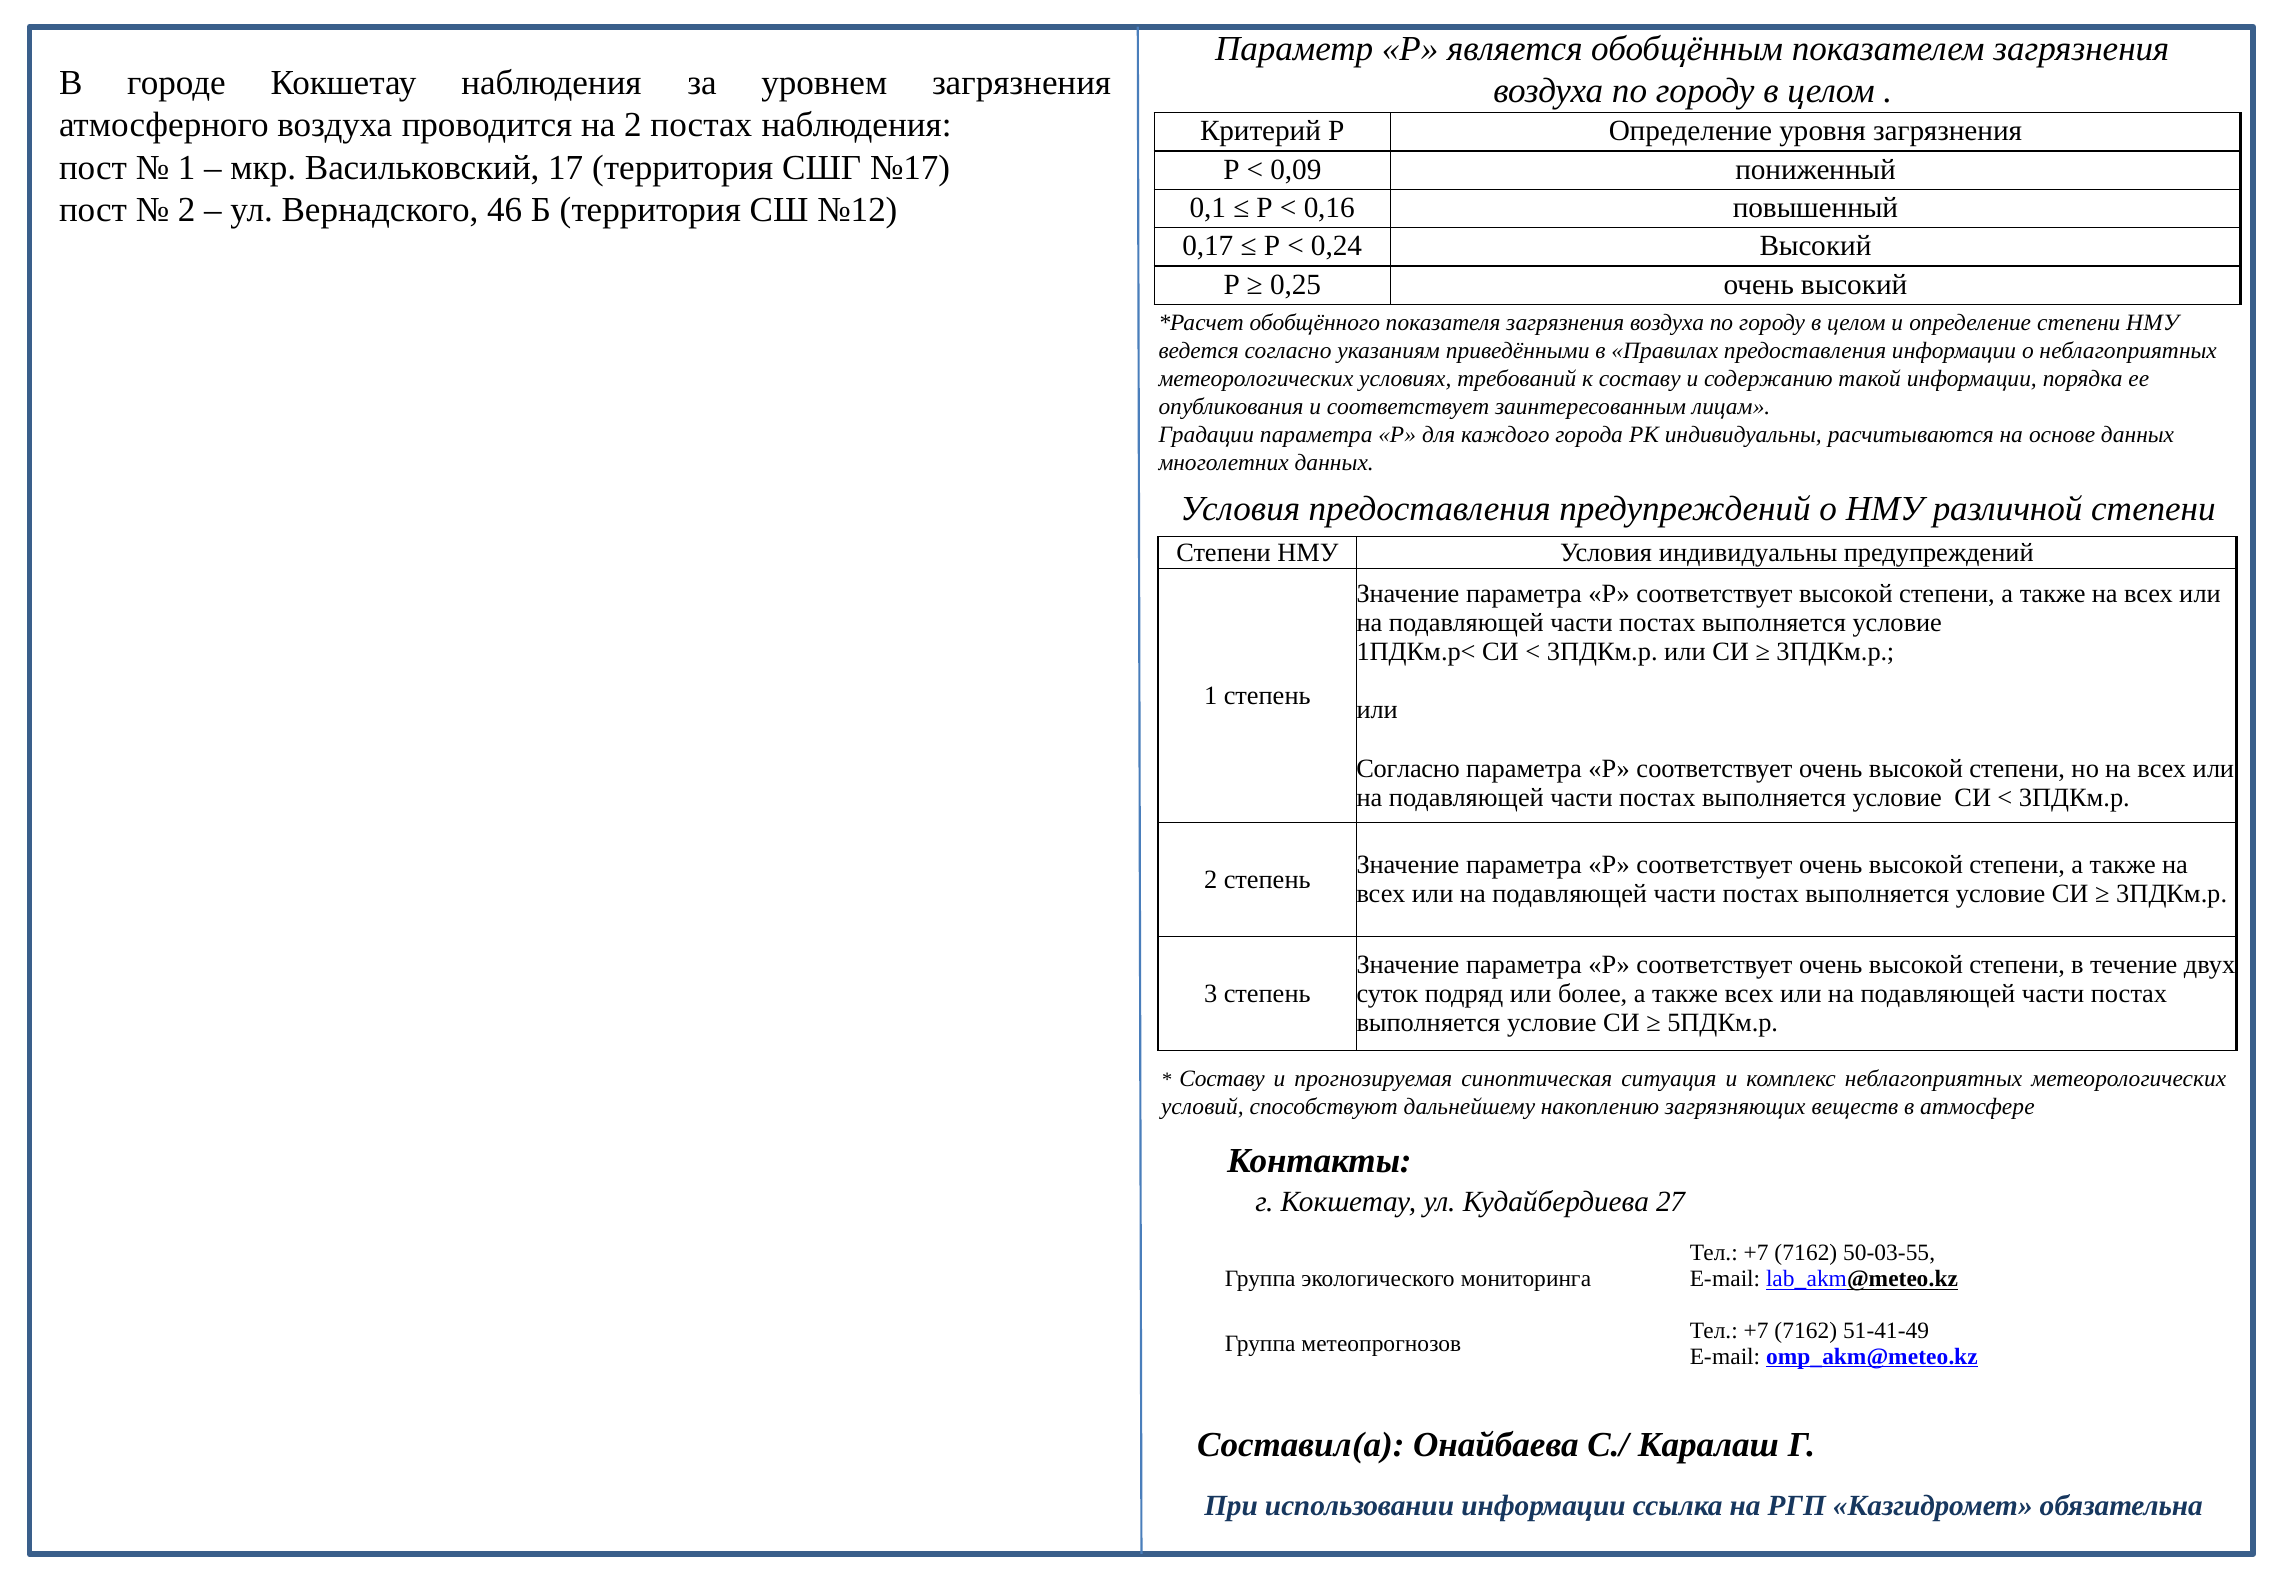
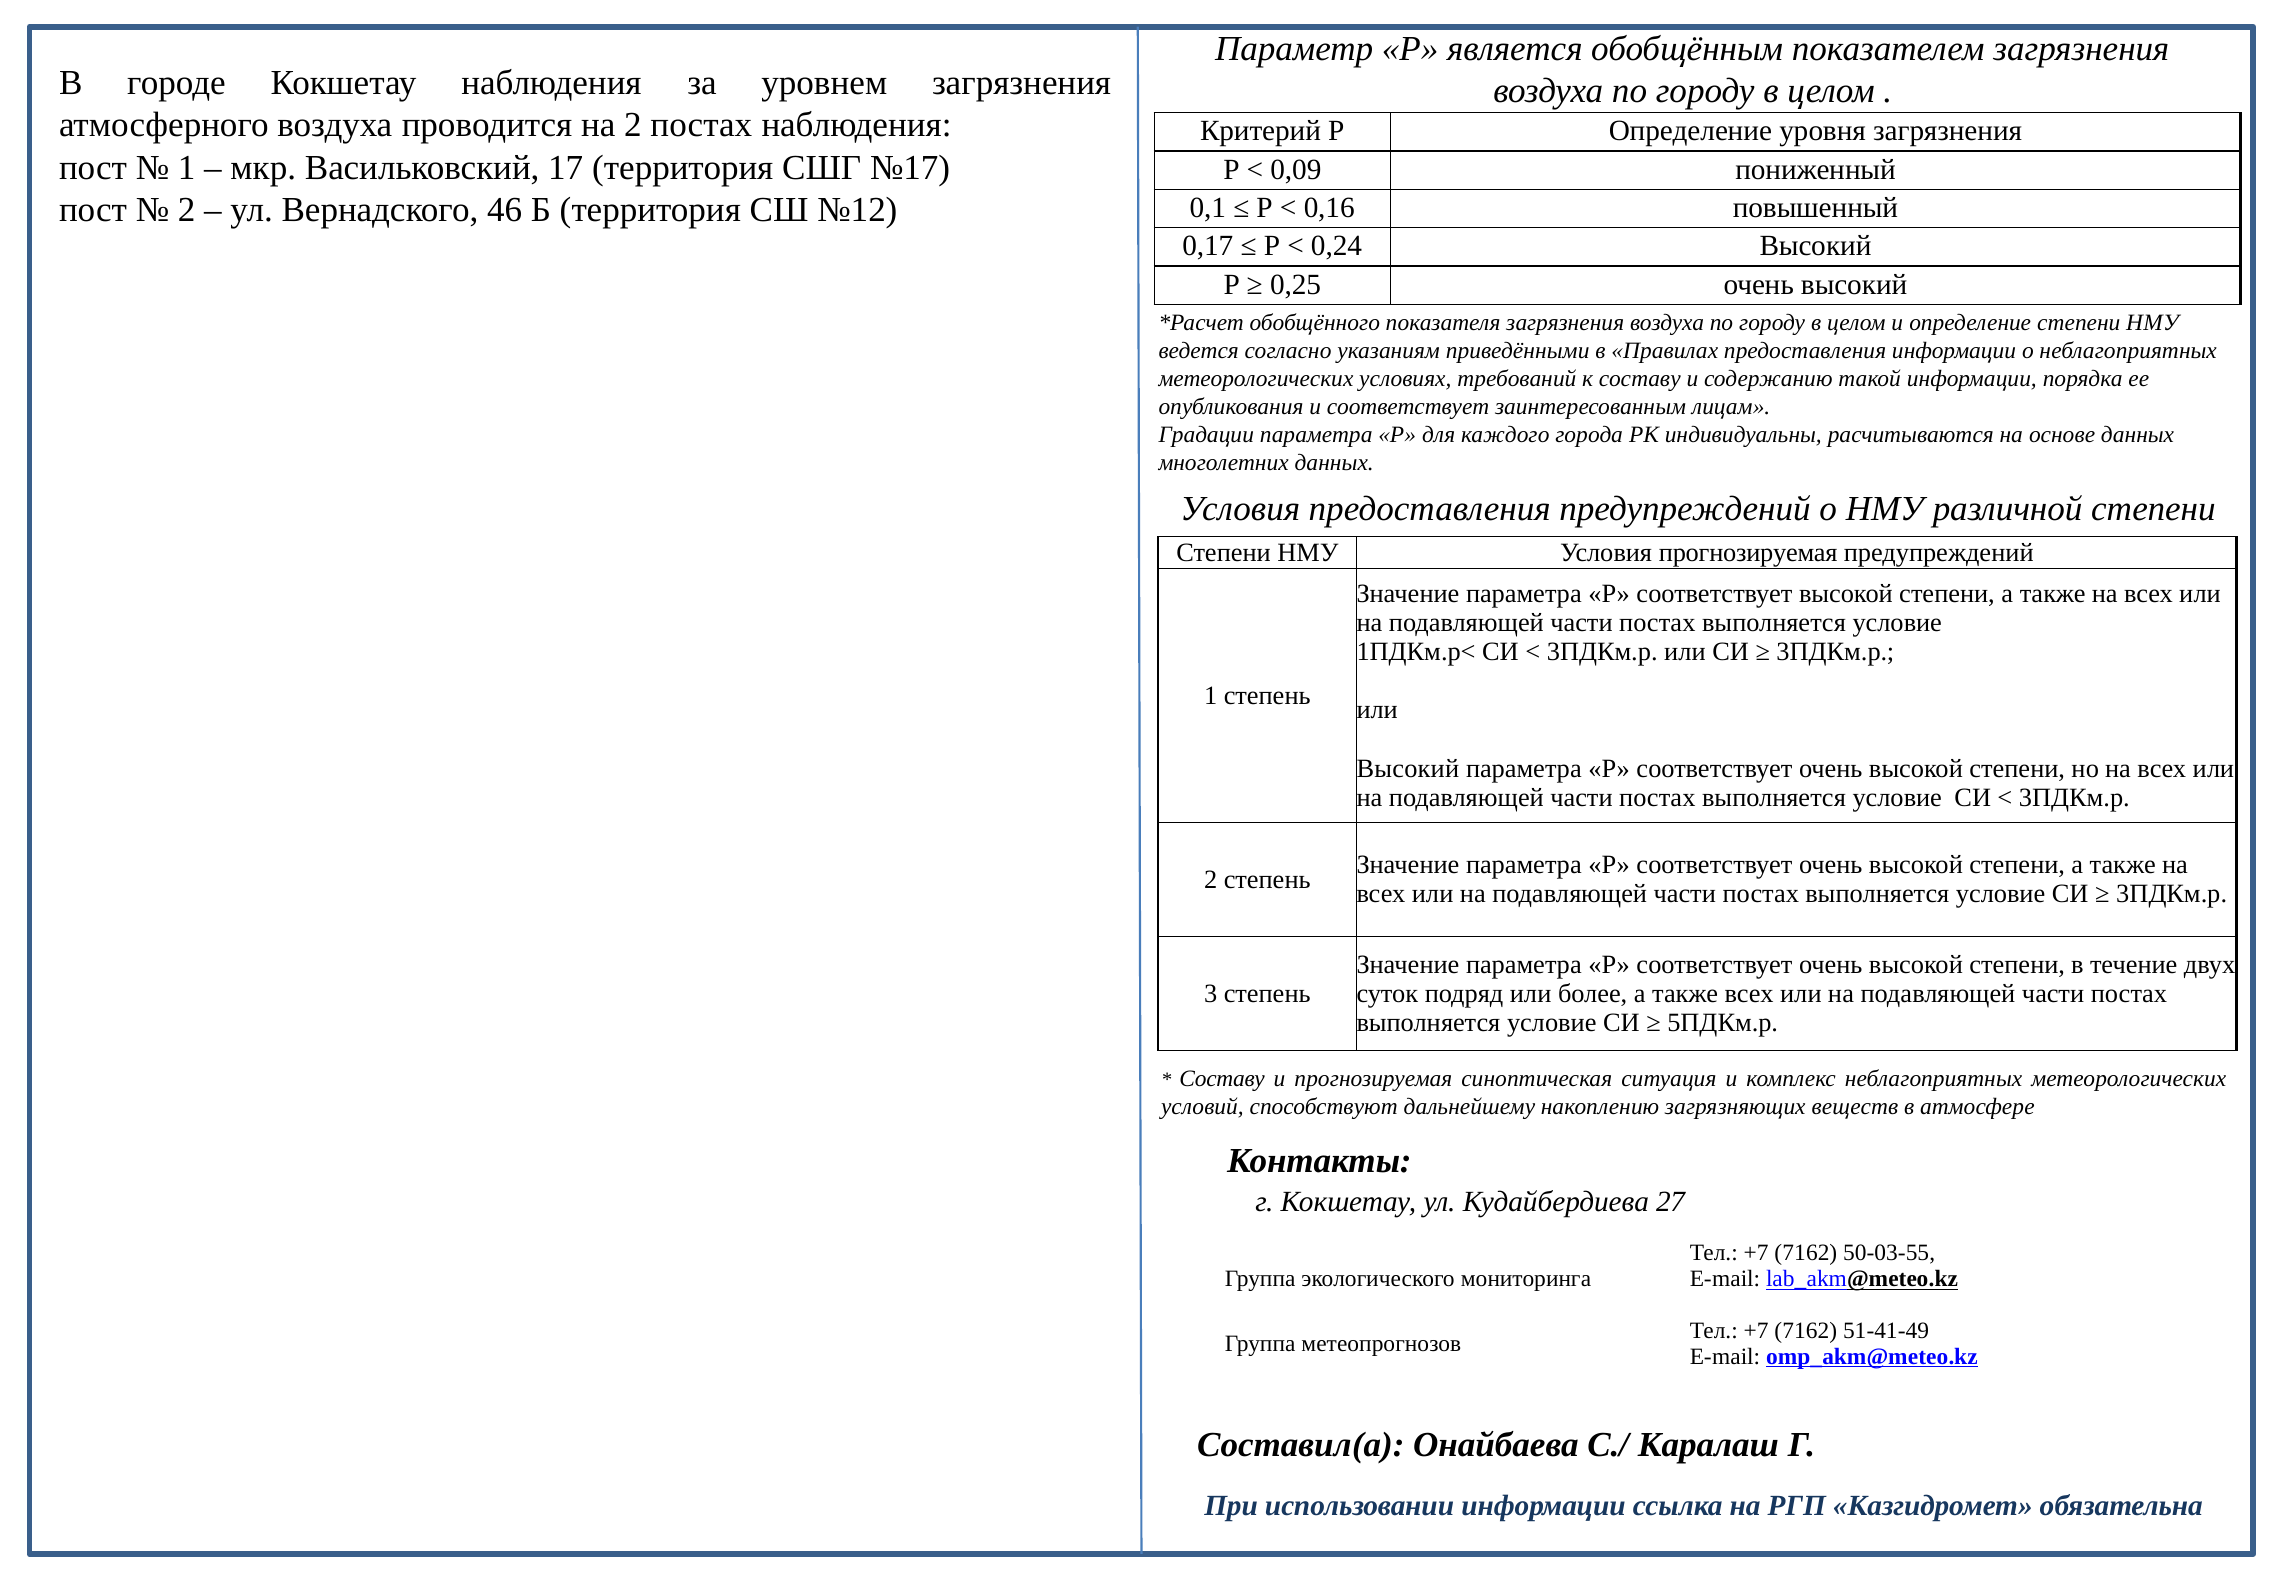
Условия индивидуальны: индивидуальны -> прогнозируемая
Согласно at (1408, 768): Согласно -> Высокий
